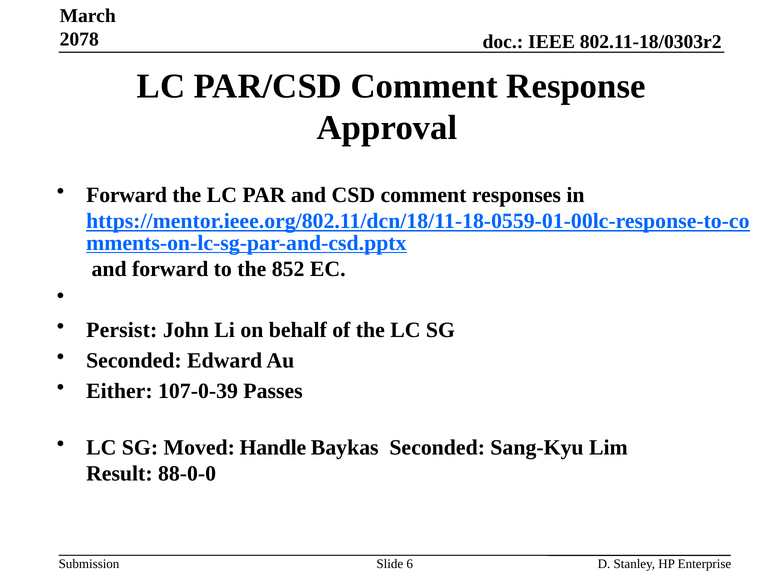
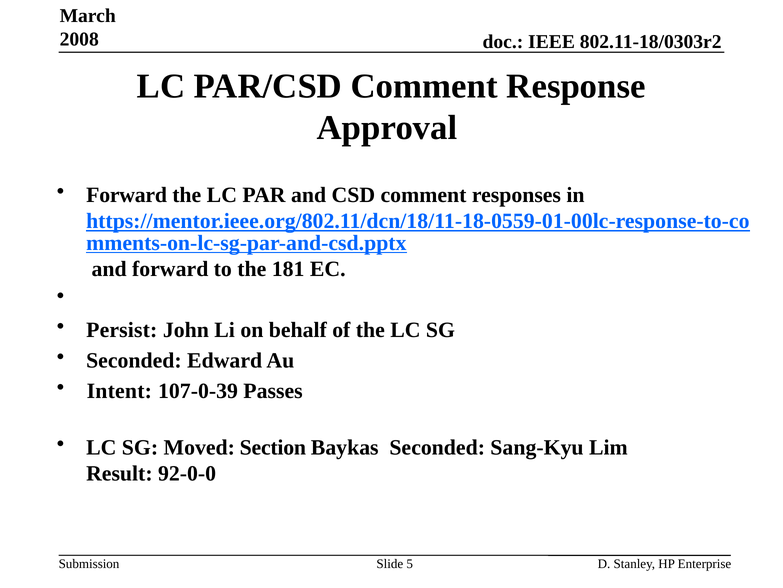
2078: 2078 -> 2008
852: 852 -> 181
Either: Either -> Intent
Handle: Handle -> Section
88-0-0: 88-0-0 -> 92-0-0
6: 6 -> 5
